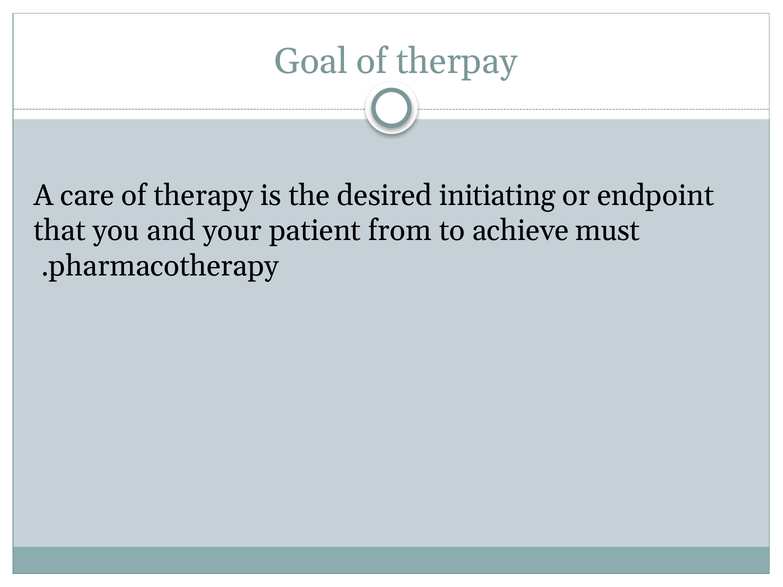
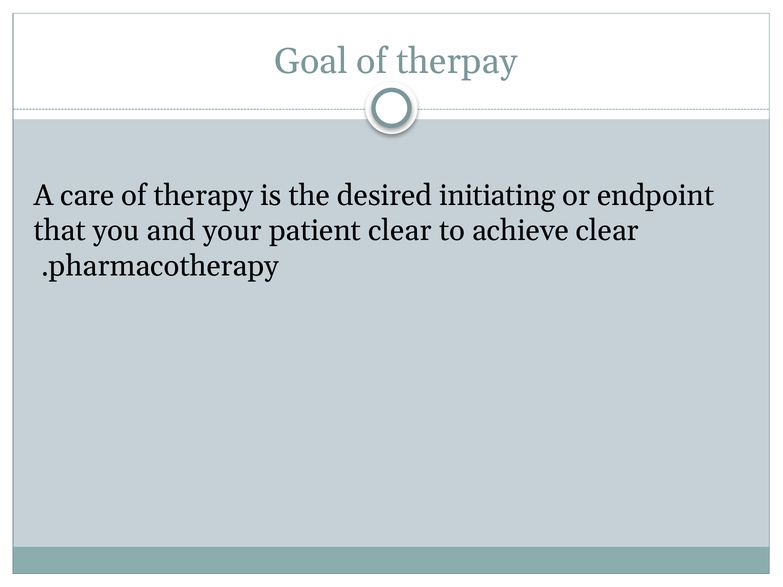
patient from: from -> clear
achieve must: must -> clear
